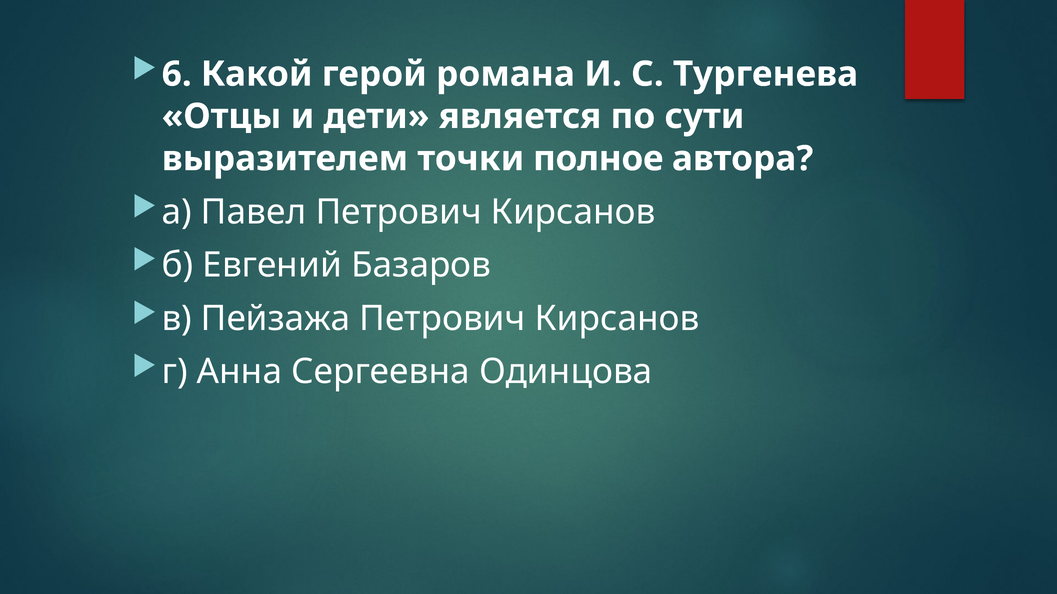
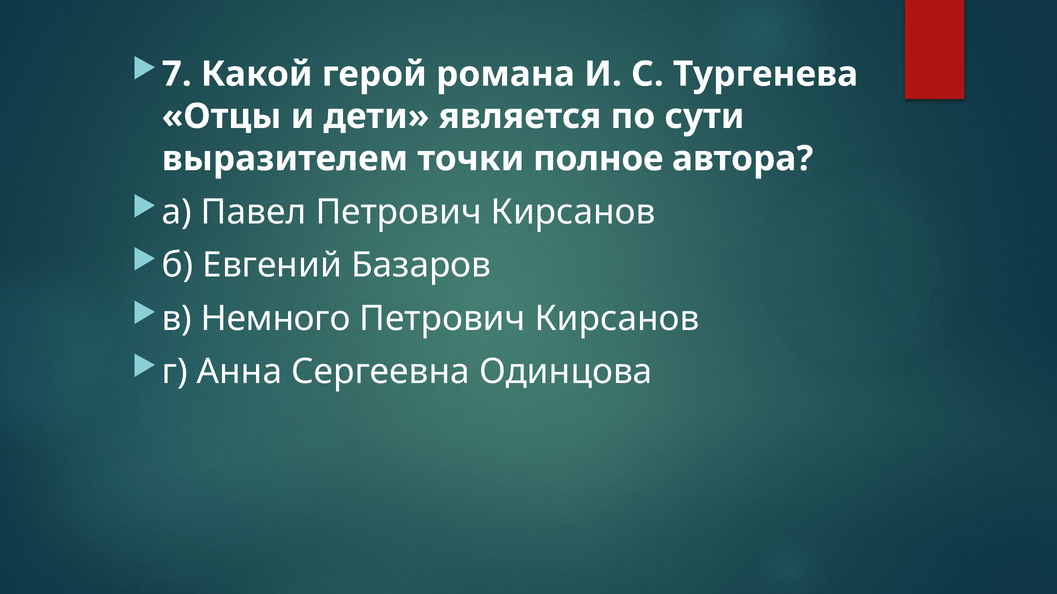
6: 6 -> 7
Пейзажа: Пейзажа -> Немного
